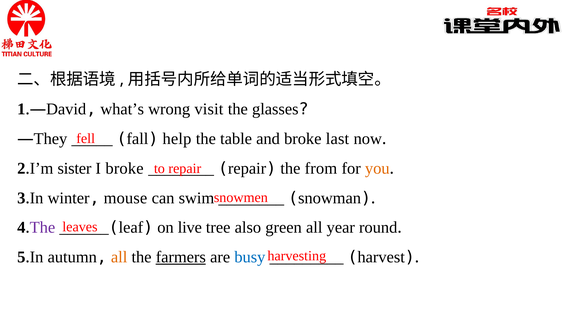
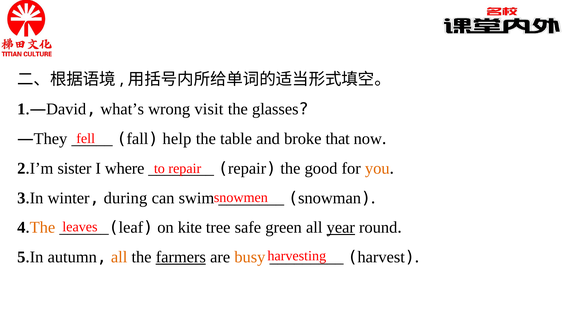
last: last -> that
I broke: broke -> where
from: from -> good
mouse: mouse -> during
The at (42, 228) colour: purple -> orange
live: live -> kite
also: also -> safe
year underline: none -> present
busy colour: blue -> orange
